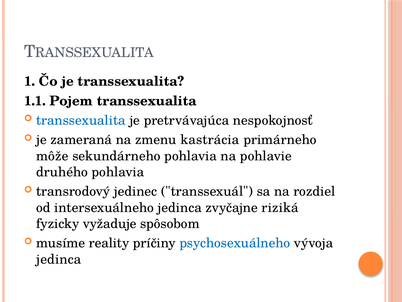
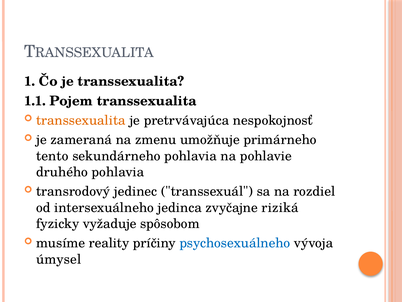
transsexualita at (81, 120) colour: blue -> orange
kastrácia: kastrácia -> umožňuje
môže: môže -> tento
jedinca at (59, 259): jedinca -> úmysel
